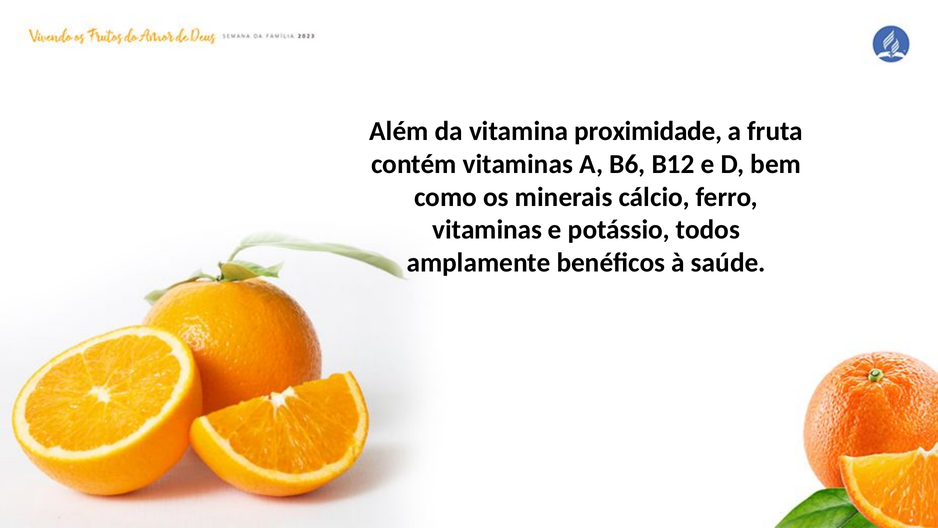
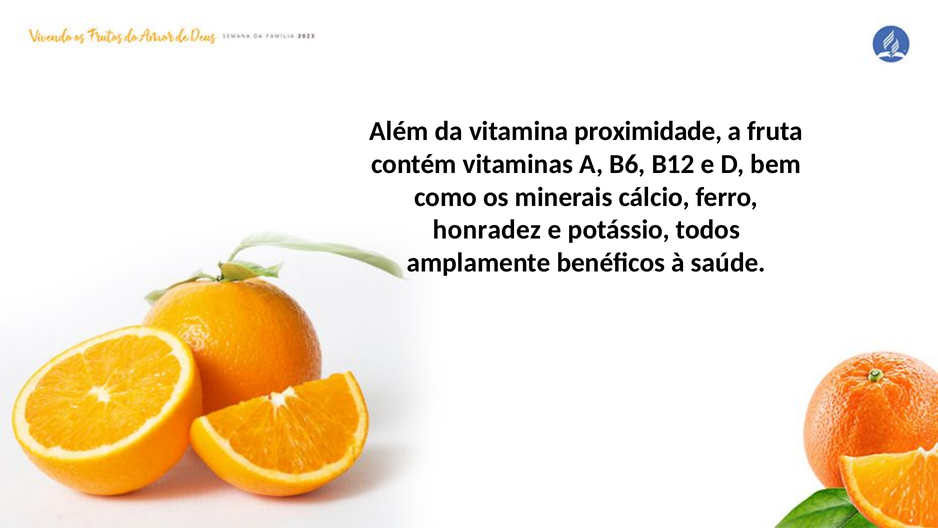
vitaminas at (487, 230): vitaminas -> honradez
